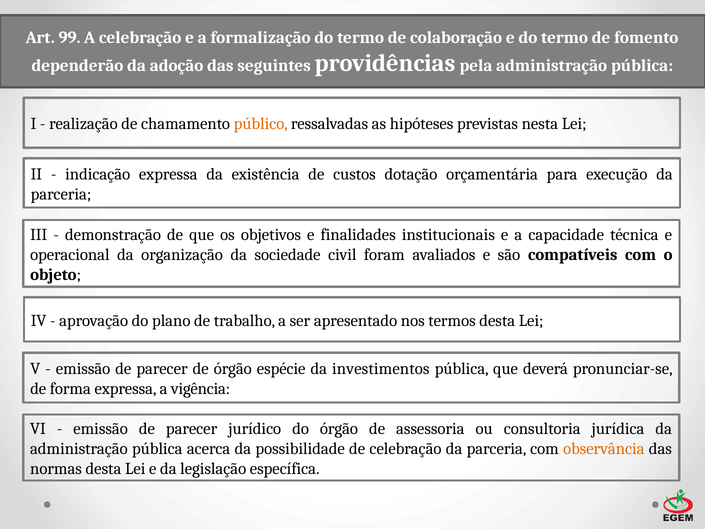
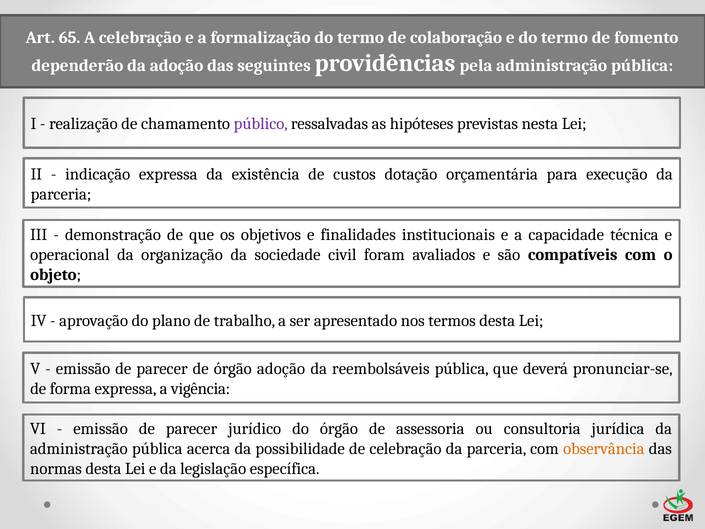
99: 99 -> 65
público colour: orange -> purple
órgão espécie: espécie -> adoção
investimentos: investimentos -> reembolsáveis
